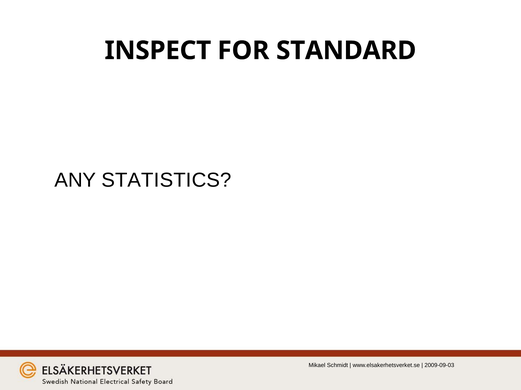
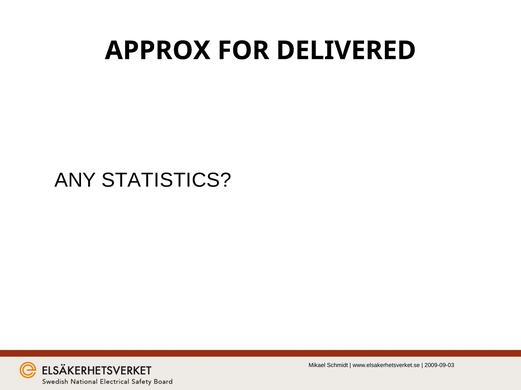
INSPECT: INSPECT -> APPROX
STANDARD: STANDARD -> DELIVERED
